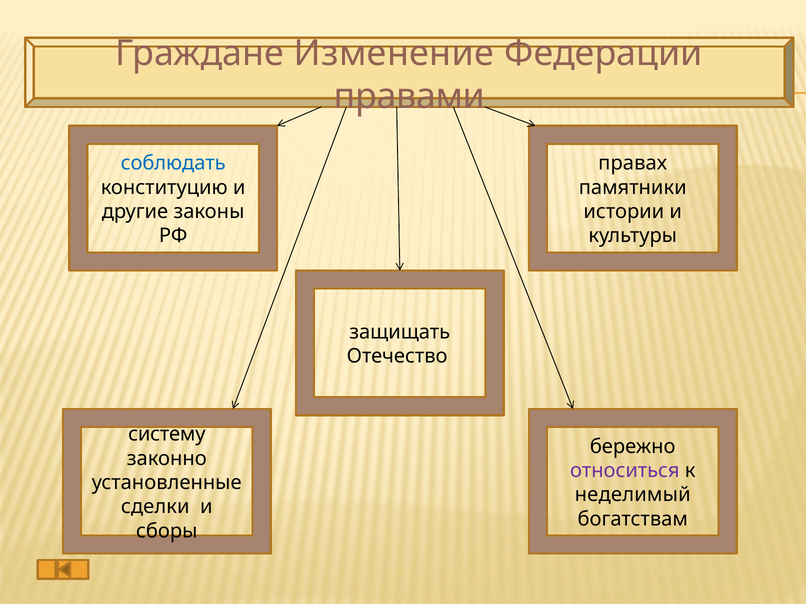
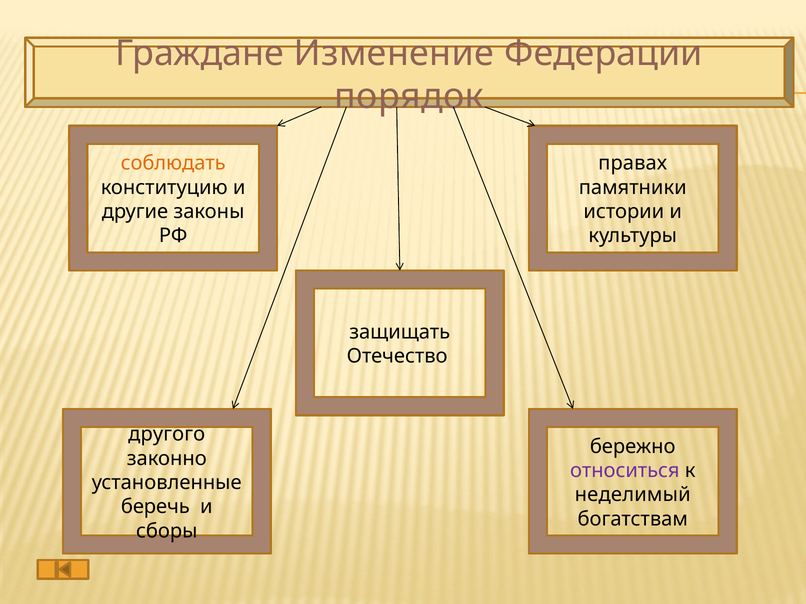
правами: правами -> порядок
соблюдать colour: blue -> orange
систему: систему -> другого
сделки: сделки -> беречь
